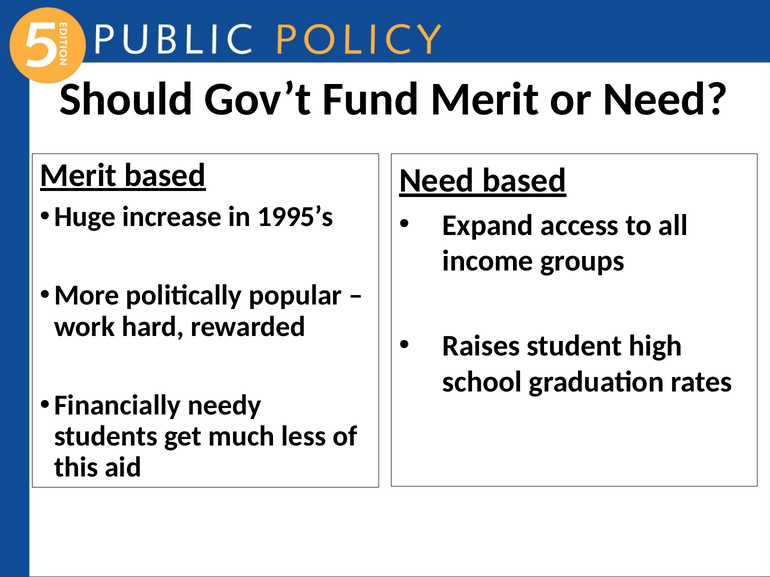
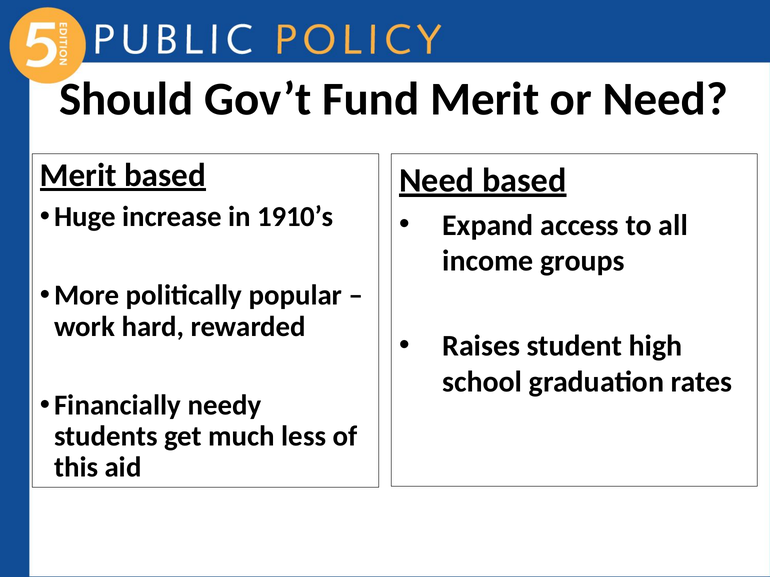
1995’s: 1995’s -> 1910’s
